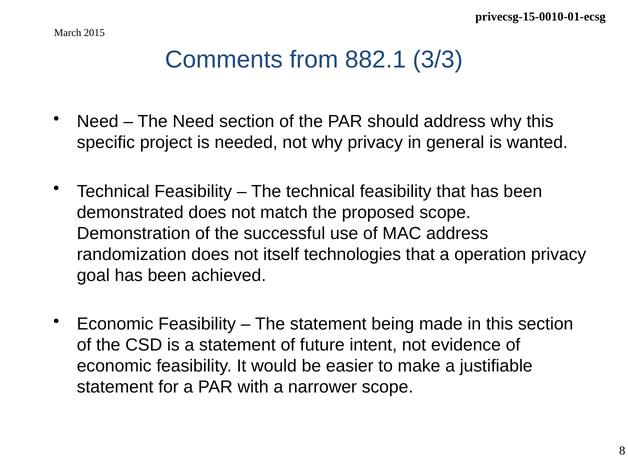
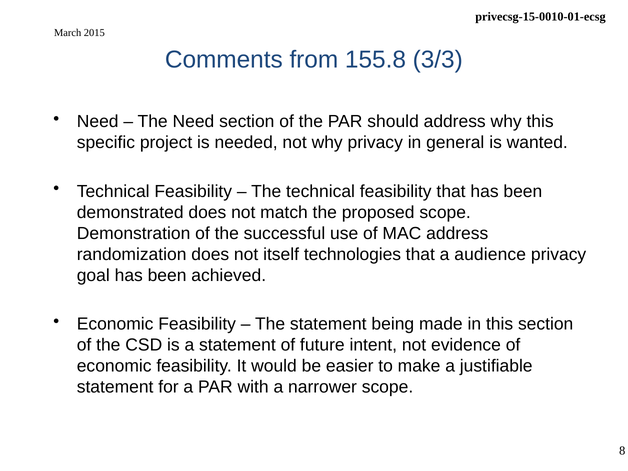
882.1: 882.1 -> 155.8
operation: operation -> audience
